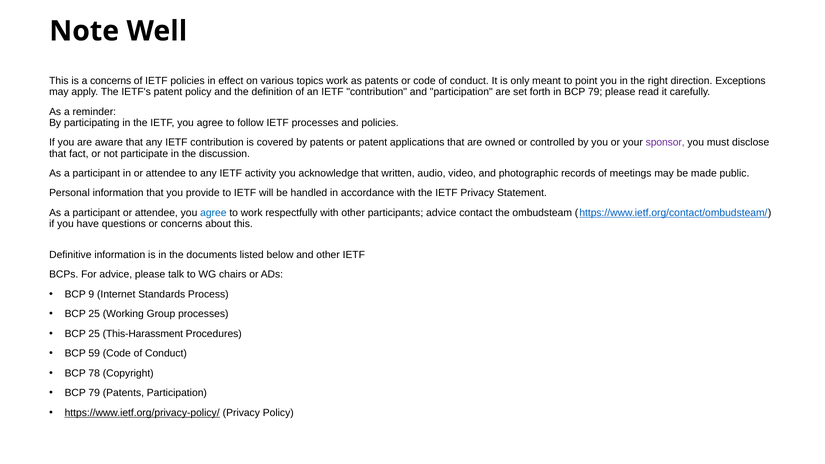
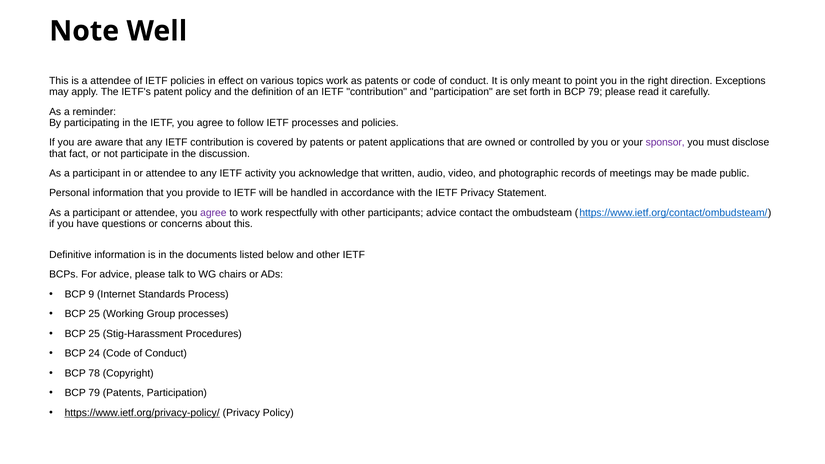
a concerns: concerns -> attendee
agree at (213, 213) colour: blue -> purple
This-Harassment: This-Harassment -> Stig-Harassment
59: 59 -> 24
